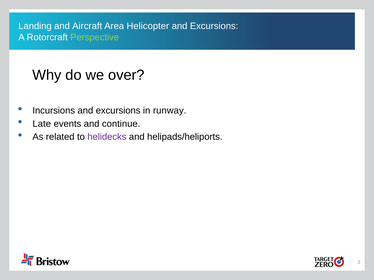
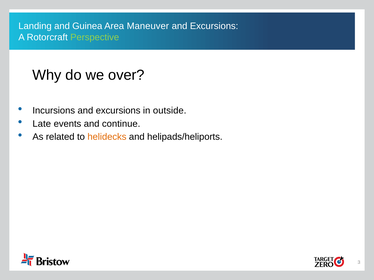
Aircraft: Aircraft -> Guinea
Helicopter: Helicopter -> Maneuver
runway: runway -> outside
helidecks colour: purple -> orange
